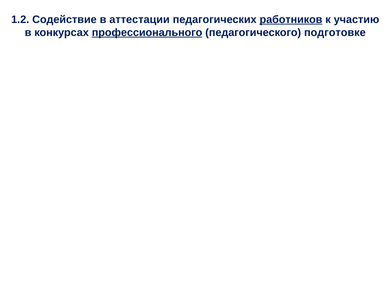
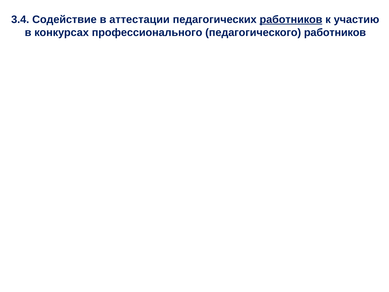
1.2: 1.2 -> 3.4
профессионального underline: present -> none
педагогического подготовке: подготовке -> работников
